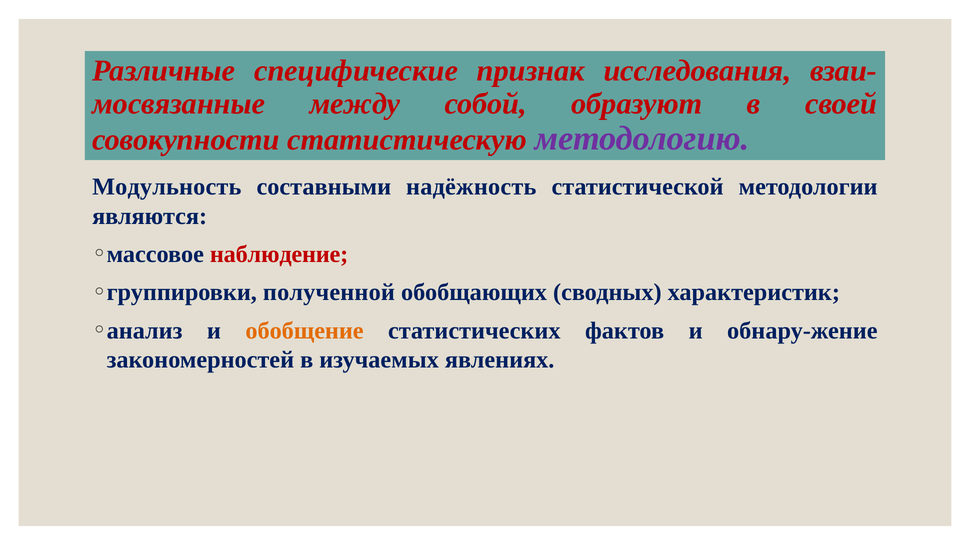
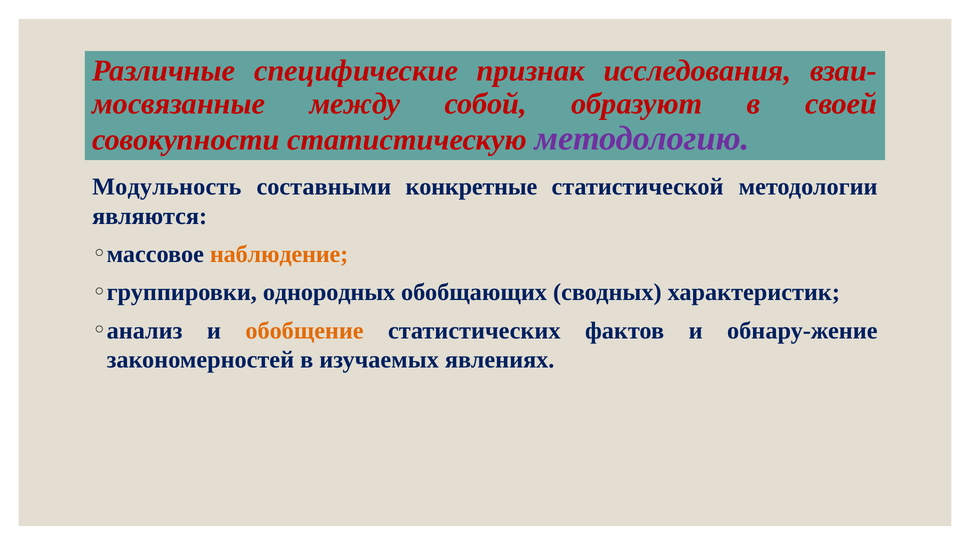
надёжность: надёжность -> конкретные
наблюдение colour: red -> orange
полученной: полученной -> однородных
